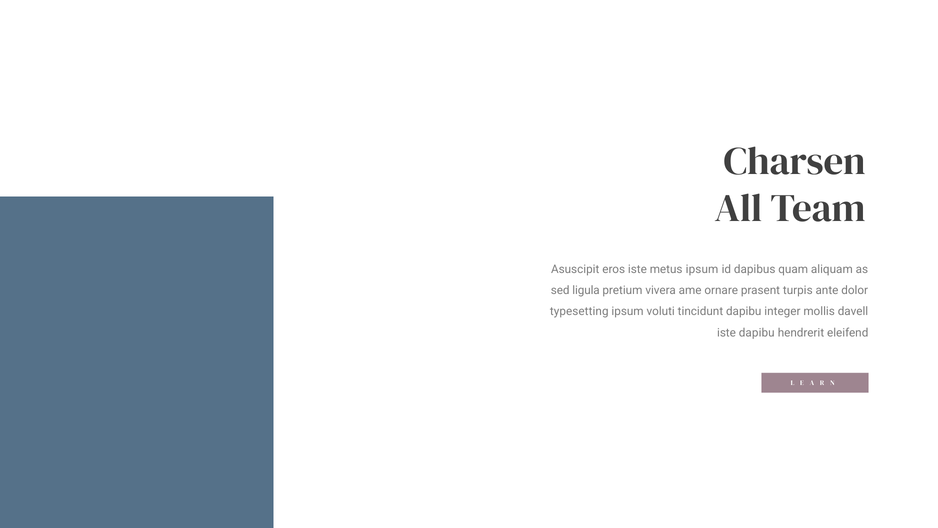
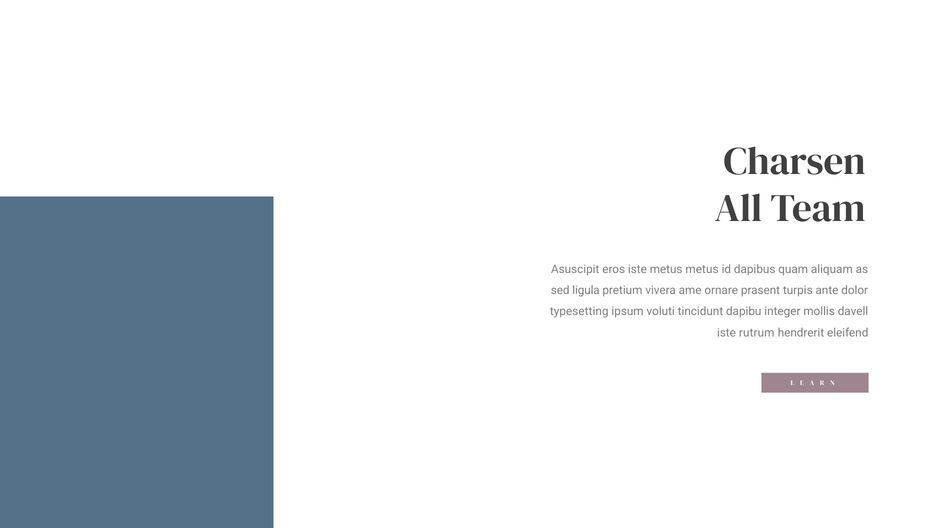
metus ipsum: ipsum -> metus
iste dapibu: dapibu -> rutrum
